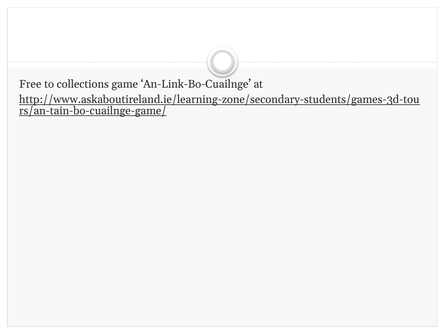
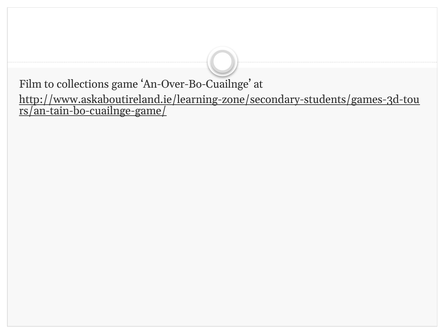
Free: Free -> Film
An-Link-Bo-Cuailnge: An-Link-Bo-Cuailnge -> An-Over-Bo-Cuailnge
